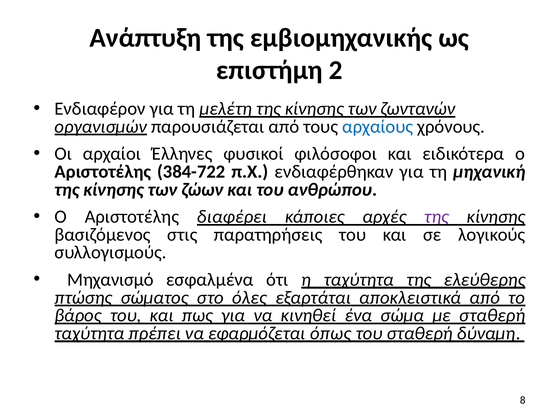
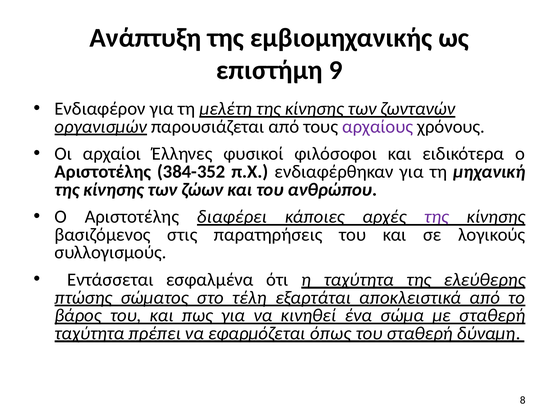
2: 2 -> 9
αρχαίους colour: blue -> purple
384-722: 384-722 -> 384-352
Μηχανισμό: Μηχανισμό -> Εντάσσεται
όλες: όλες -> τέλη
